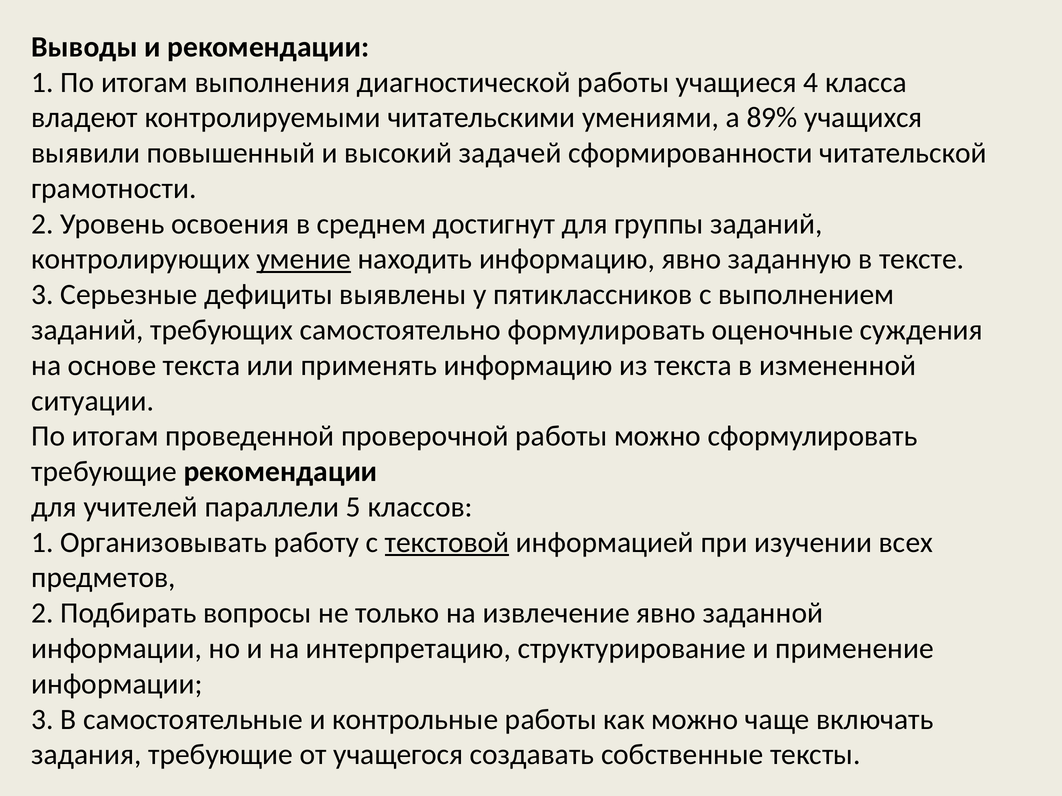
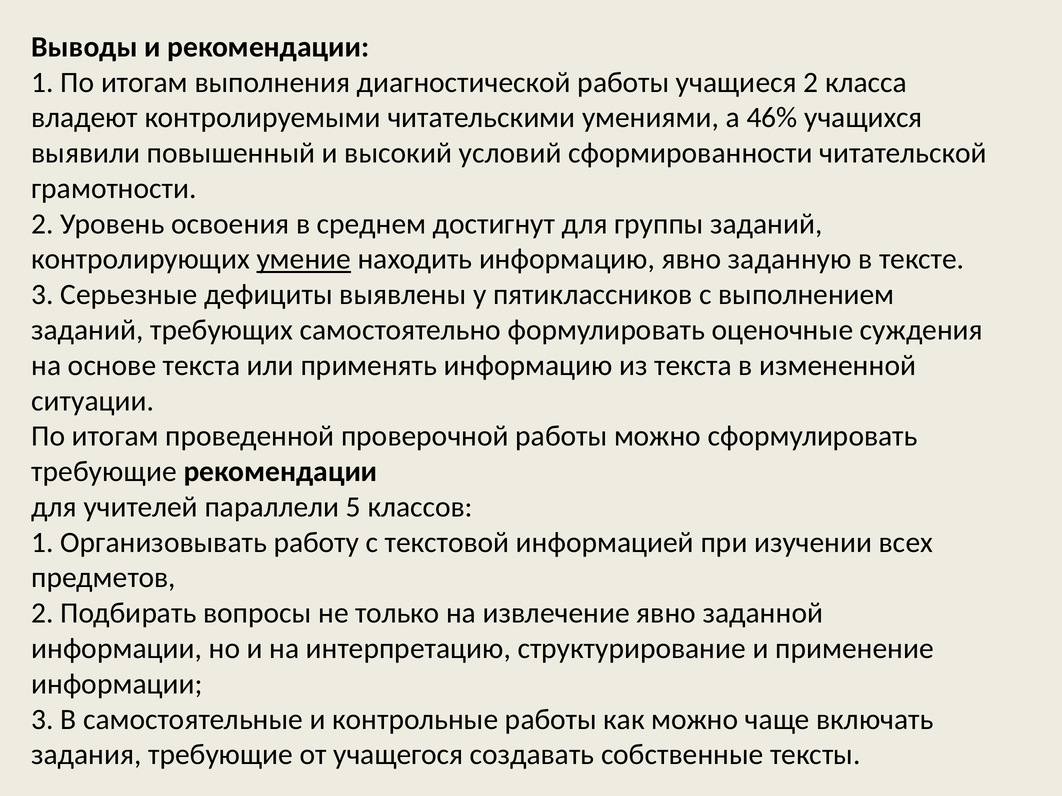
учащиеся 4: 4 -> 2
89%: 89% -> 46%
задачей: задачей -> условий
текстовой underline: present -> none
